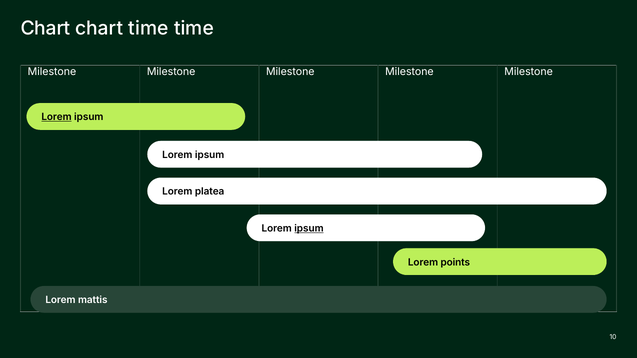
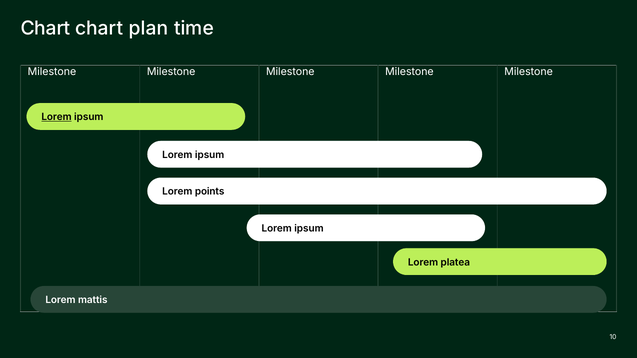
chart time: time -> plan
platea: platea -> points
ipsum at (309, 229) underline: present -> none
points: points -> platea
